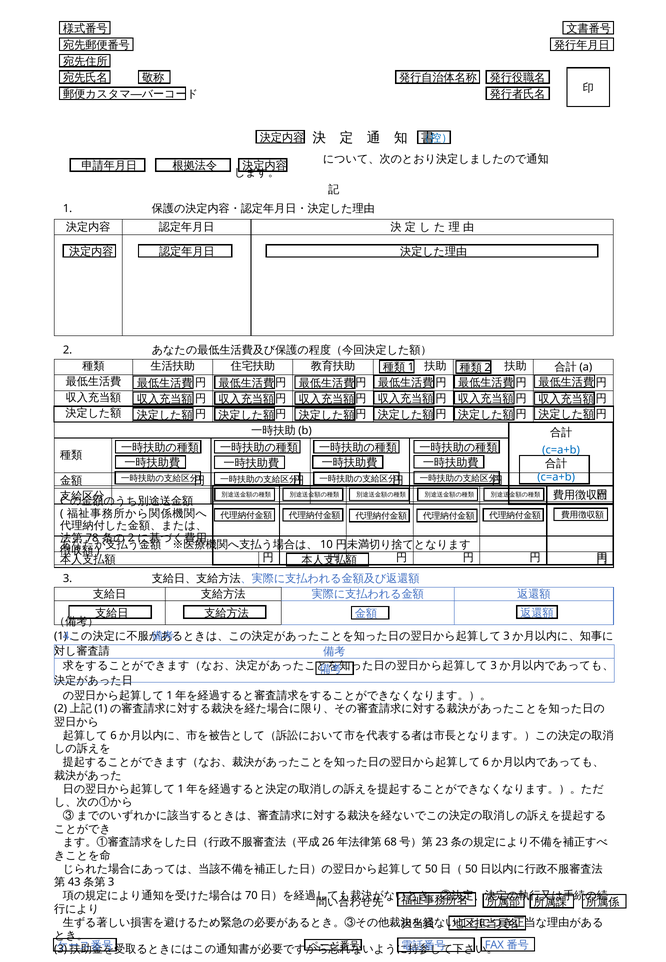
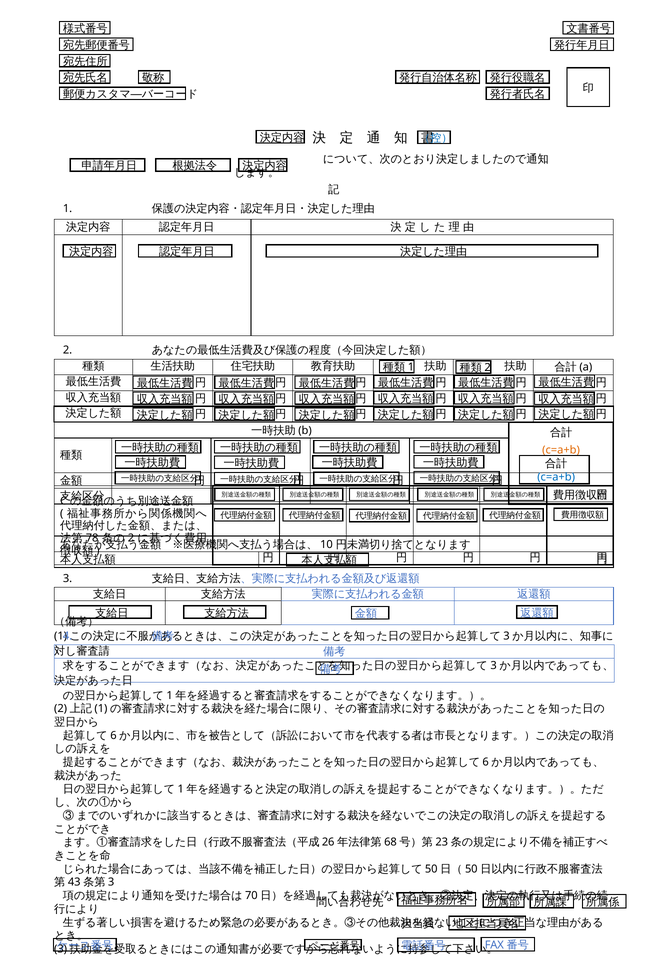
c=a+b at (561, 450) colour: blue -> orange
